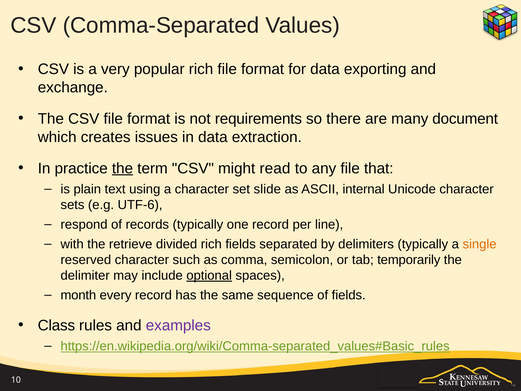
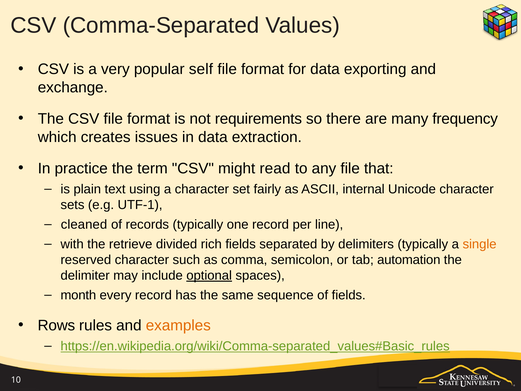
popular rich: rich -> self
document: document -> frequency
the at (123, 168) underline: present -> none
slide: slide -> fairly
UTF-6: UTF-6 -> UTF-1
respond: respond -> cleaned
temporarily: temporarily -> automation
Class: Class -> Rows
examples colour: purple -> orange
